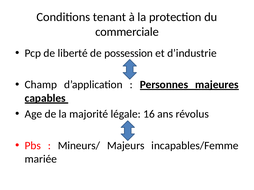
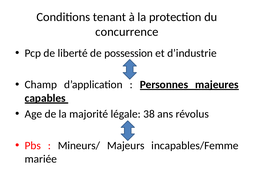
commerciale: commerciale -> concurrence
16: 16 -> 38
